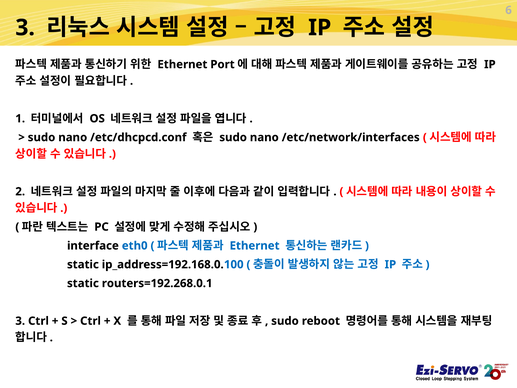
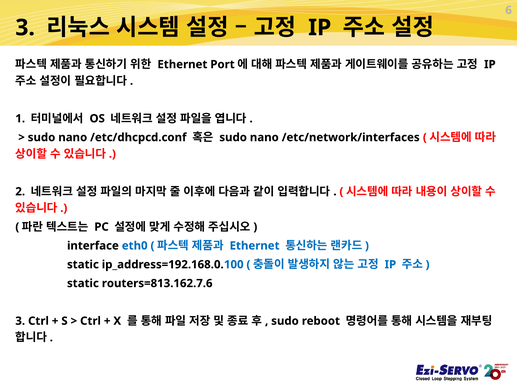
routers=192.268.0.1: routers=192.268.0.1 -> routers=813.162.7.6
